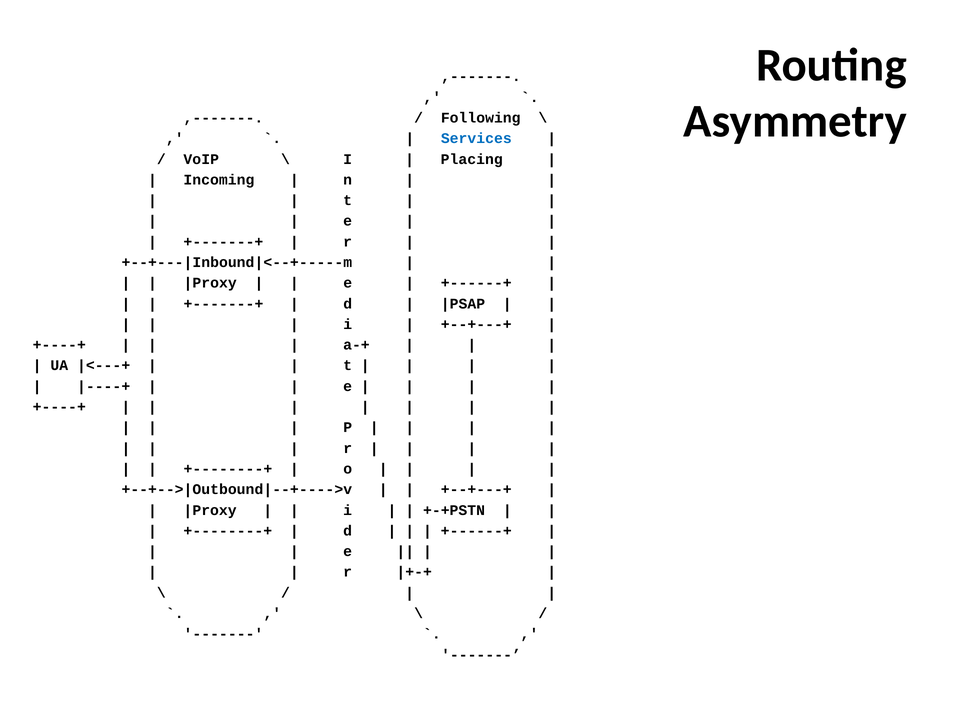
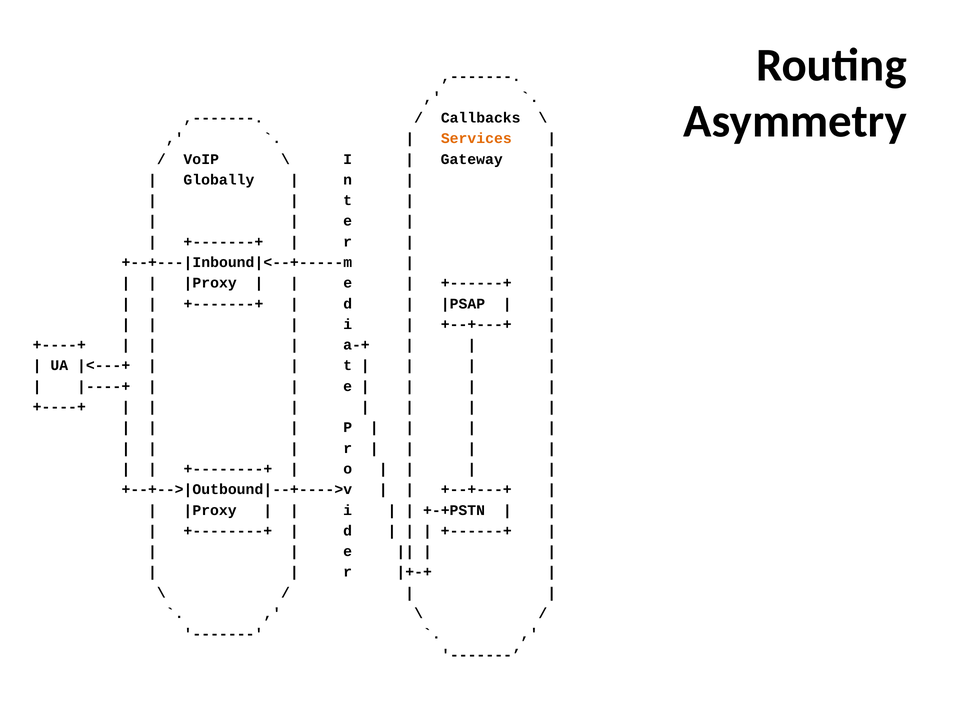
Following: Following -> Callbacks
Services colour: blue -> orange
Placing: Placing -> Gateway
Incoming: Incoming -> Globally
